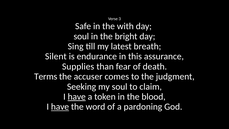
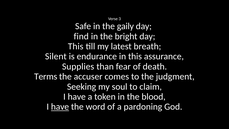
with: with -> gaily
soul at (81, 36): soul -> find
Sing at (76, 46): Sing -> This
have at (77, 97) underline: present -> none
